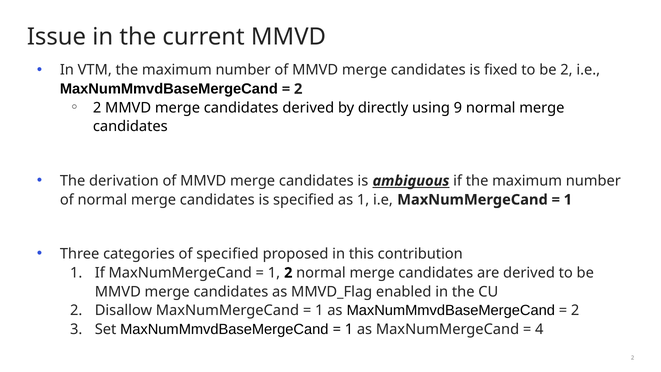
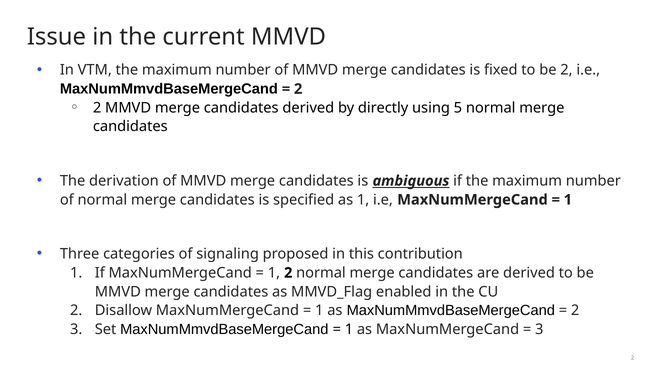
9: 9 -> 5
of specified: specified -> signaling
4 at (539, 329): 4 -> 3
